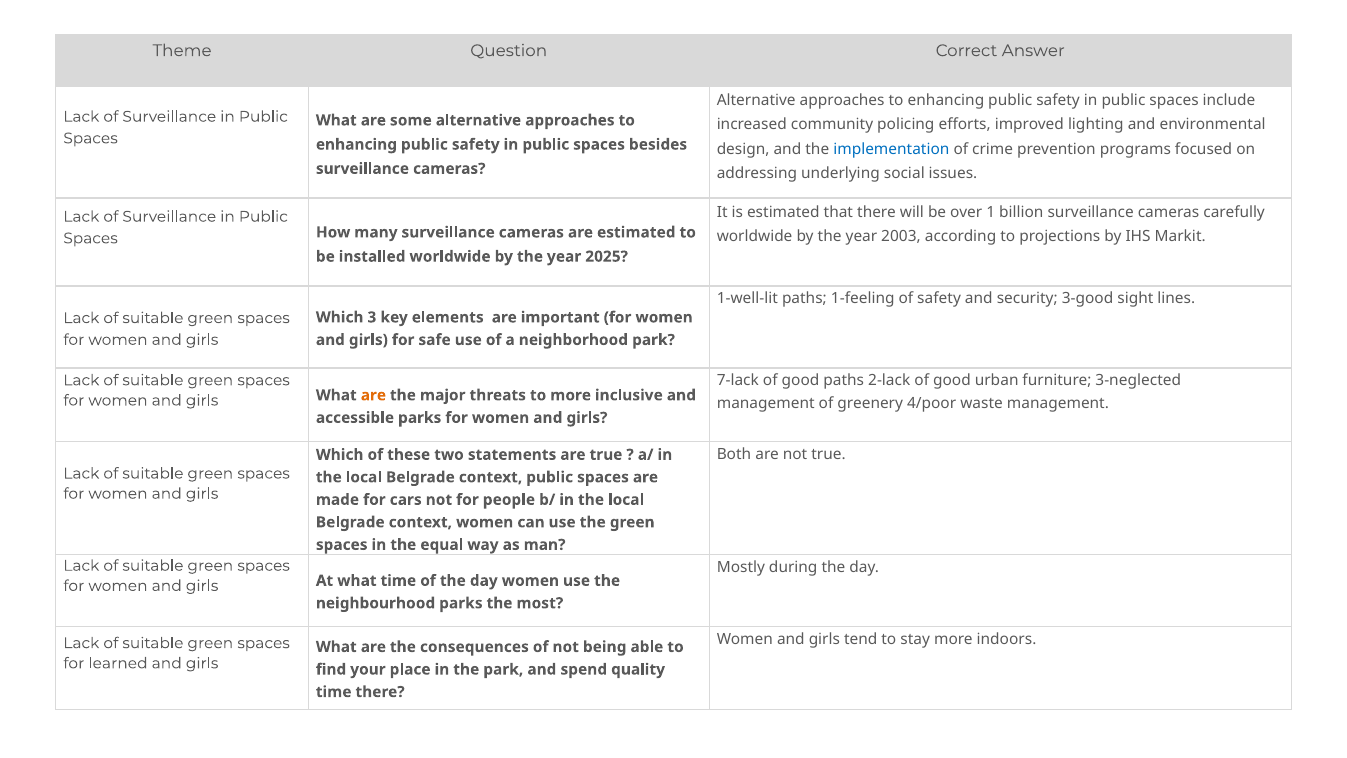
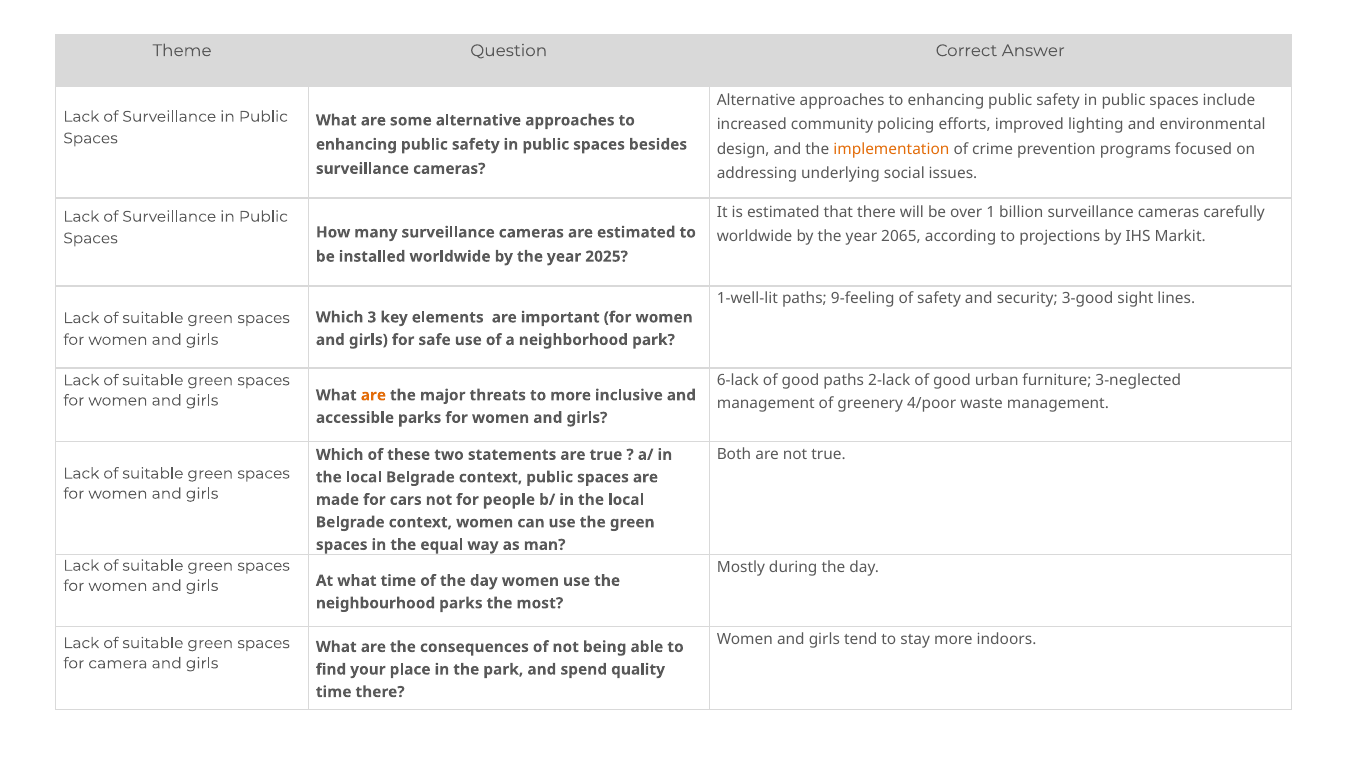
implementation colour: blue -> orange
2003: 2003 -> 2065
1-feeling: 1-feeling -> 9-feeling
7-lack: 7-lack -> 6-lack
learned: learned -> camera
